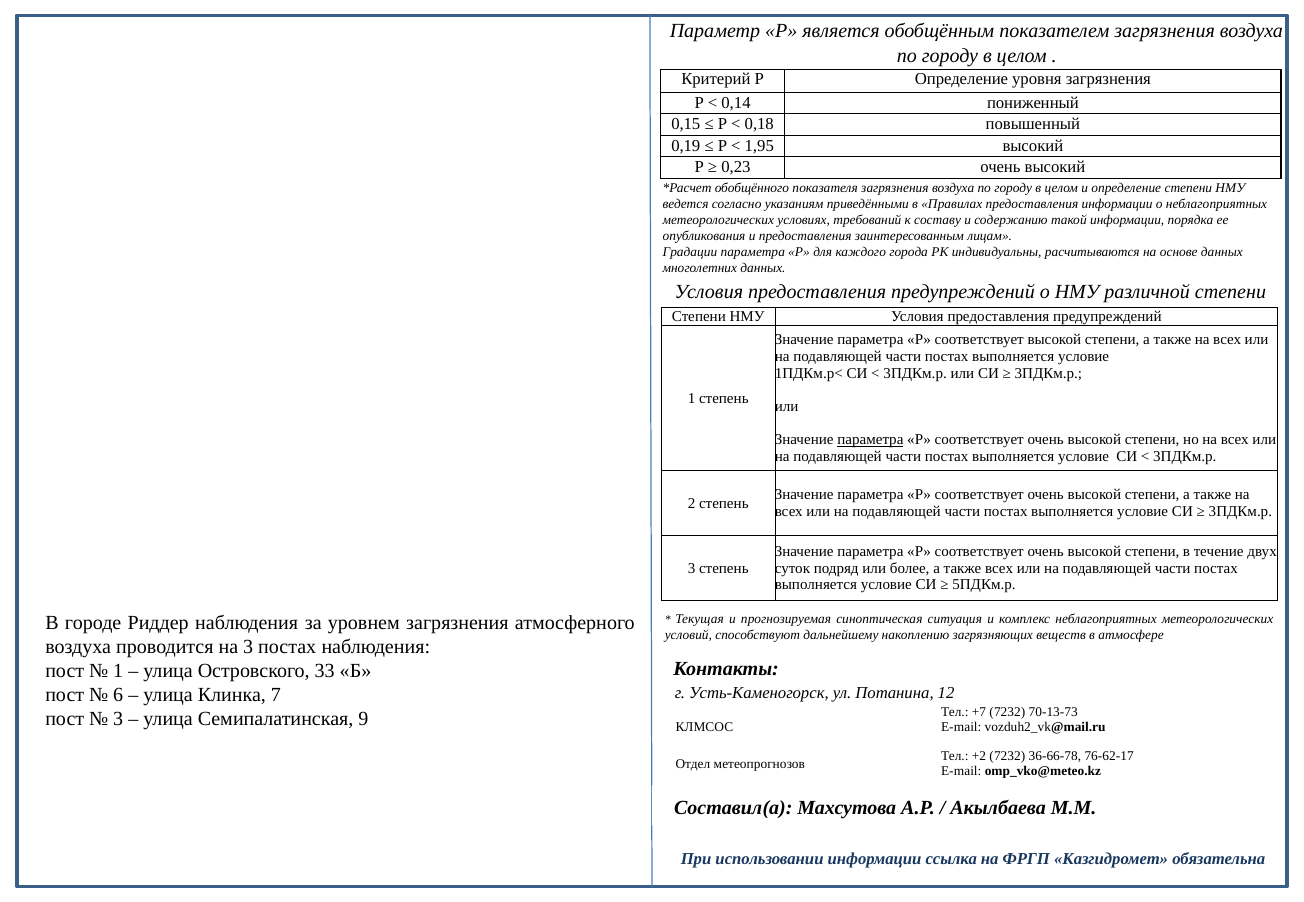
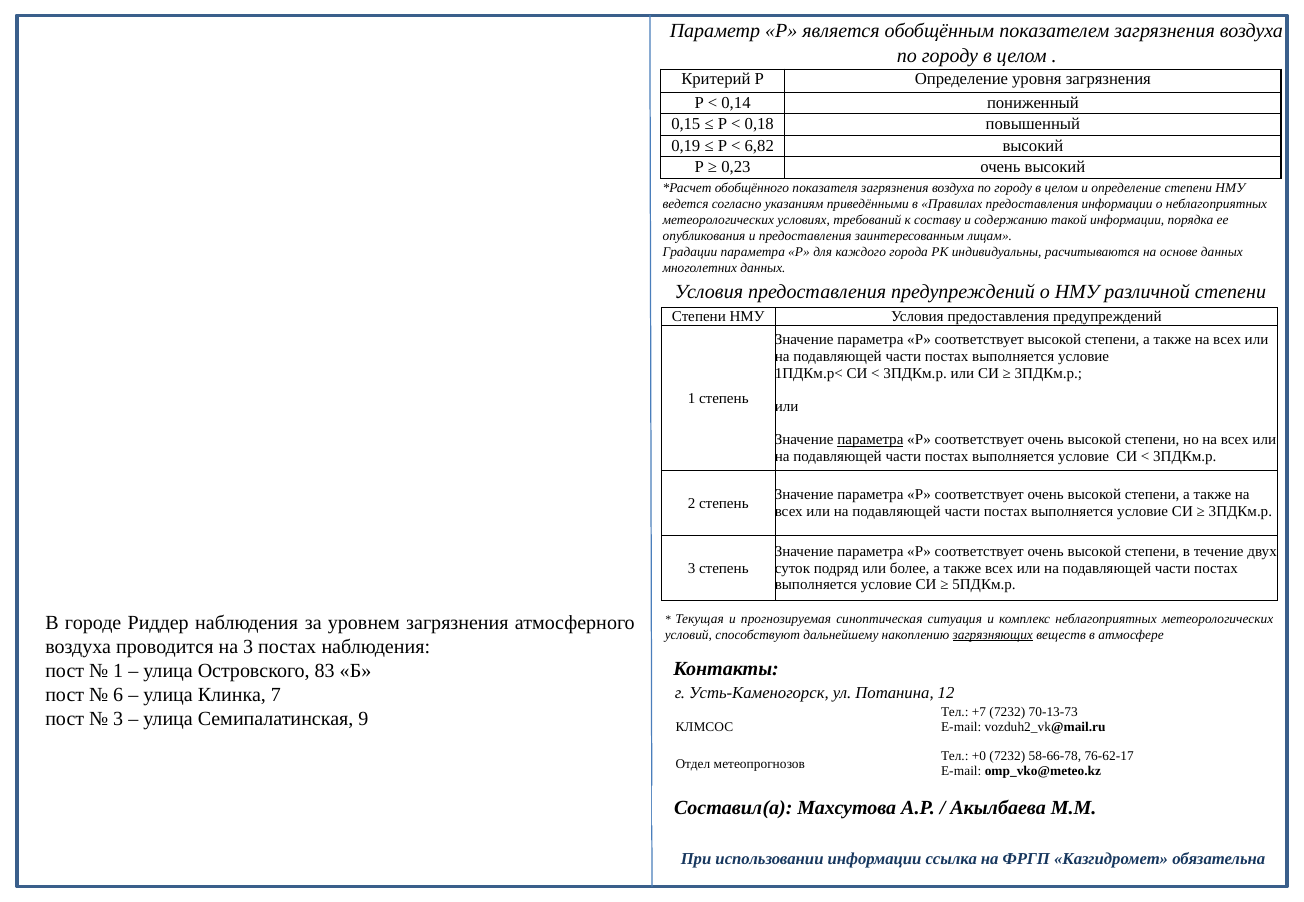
1,95: 1,95 -> 6,82
загрязняющих underline: none -> present
33: 33 -> 83
+2: +2 -> +0
36-66-78: 36-66-78 -> 58-66-78
